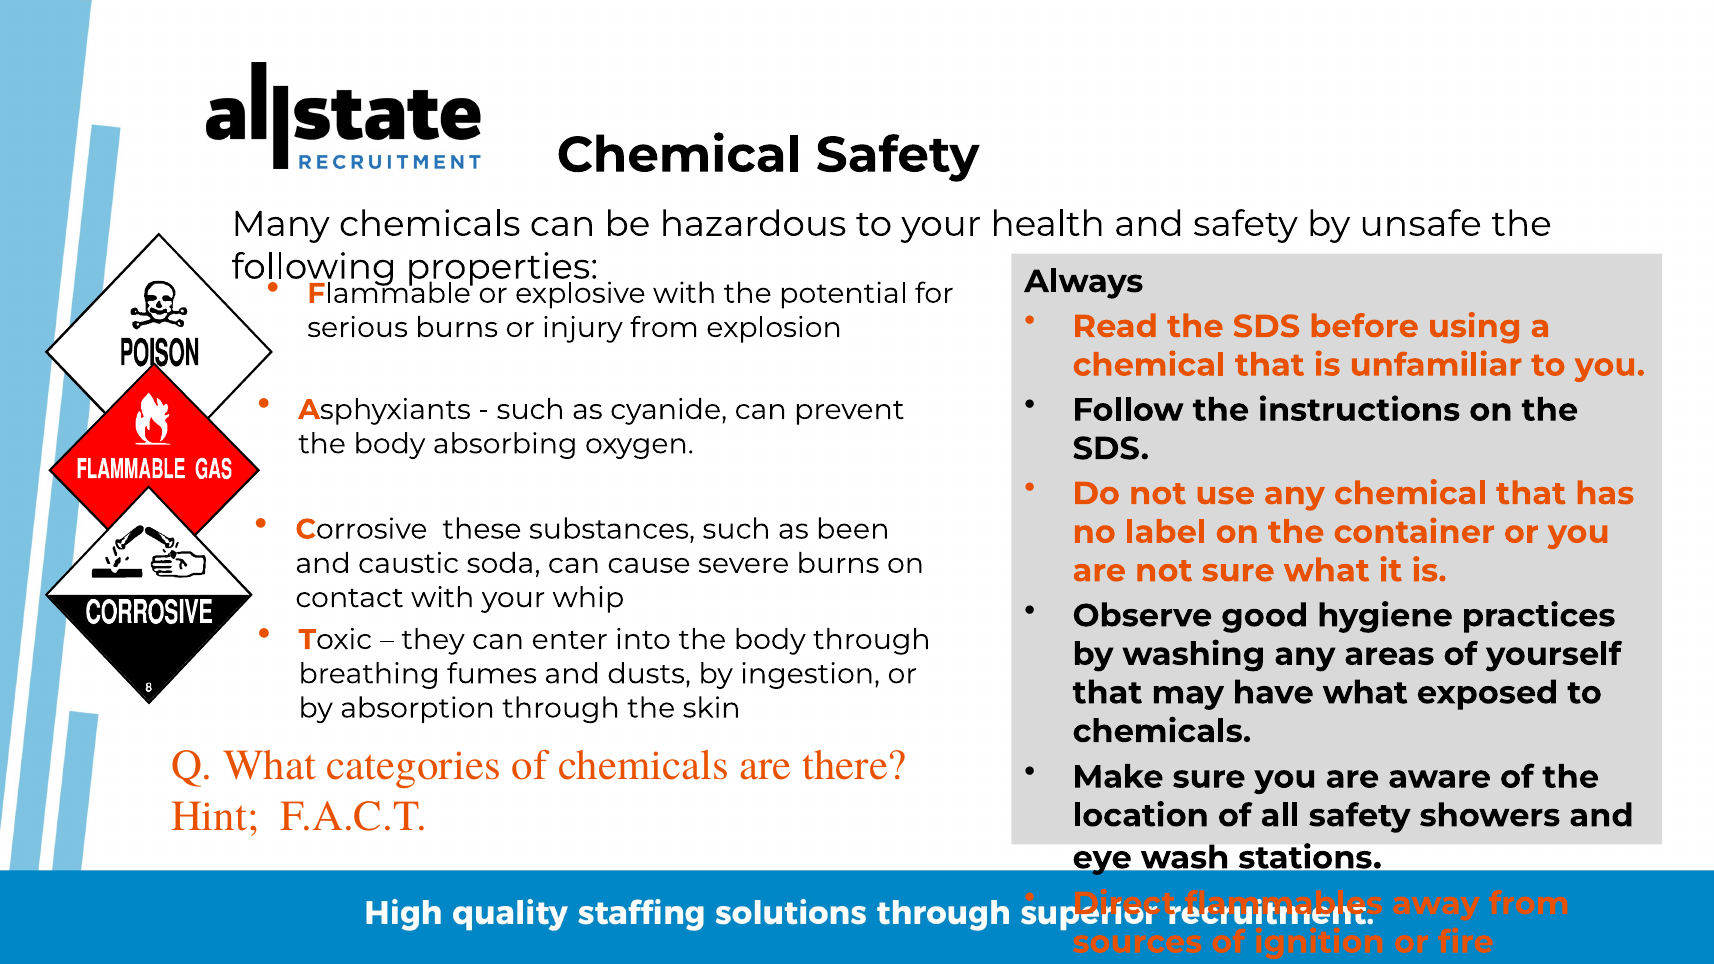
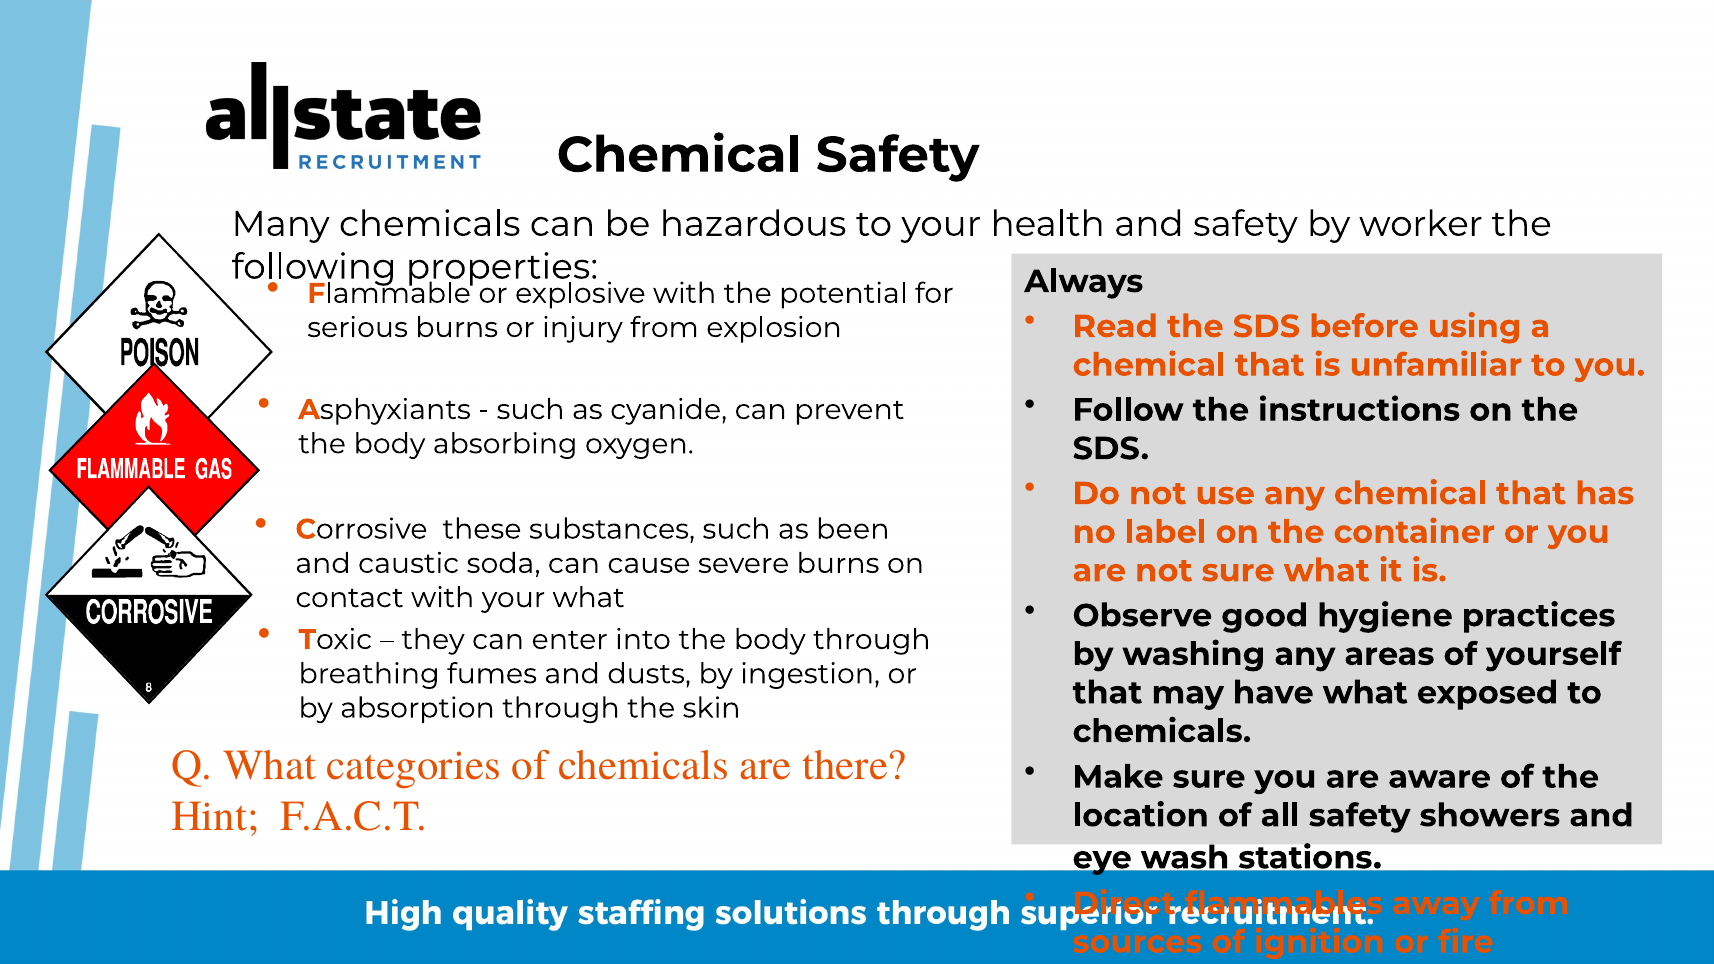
unsafe: unsafe -> worker
your whip: whip -> what
